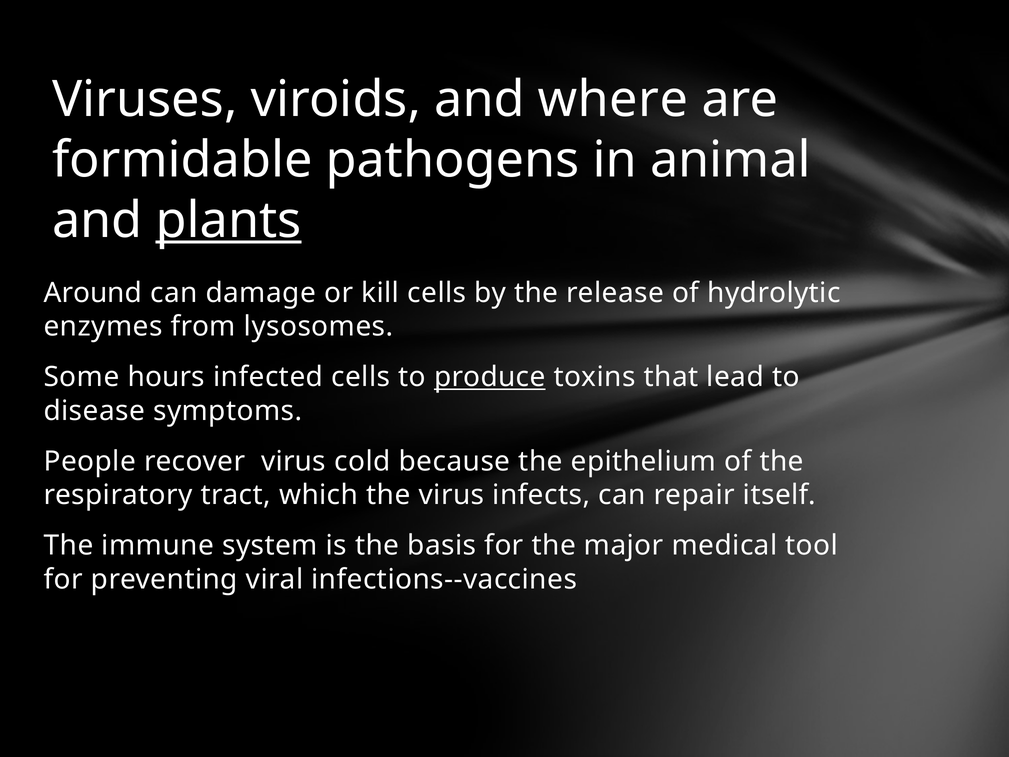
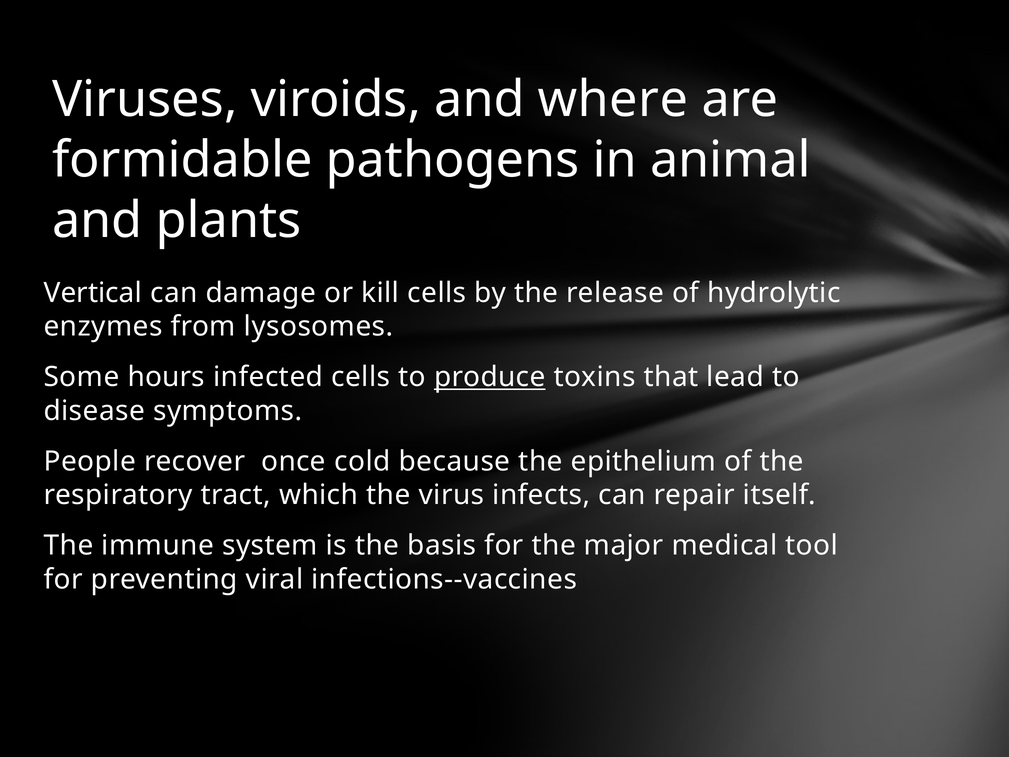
plants underline: present -> none
Around: Around -> Vertical
recover virus: virus -> once
